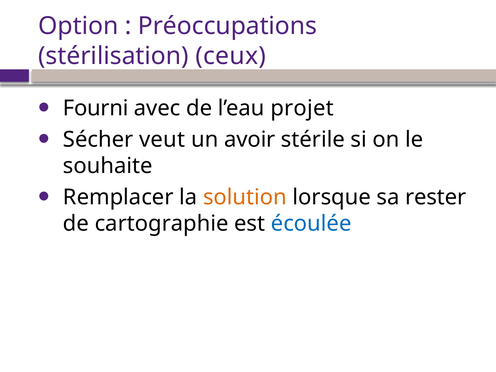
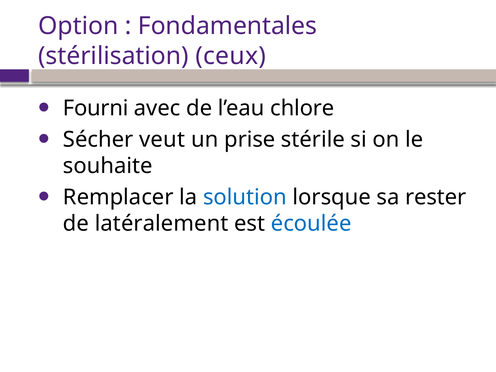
Préoccupations: Préoccupations -> Fondamentales
projet: projet -> chlore
avoir: avoir -> prise
solution colour: orange -> blue
cartographie: cartographie -> latéralement
